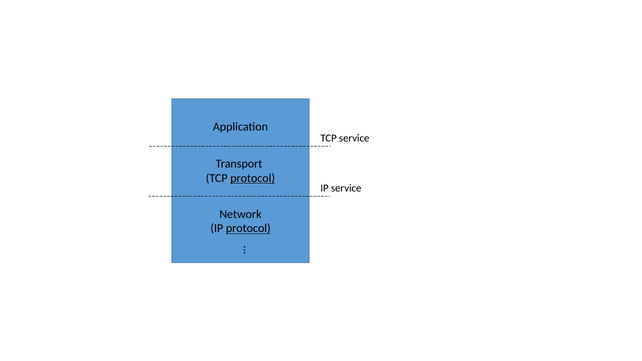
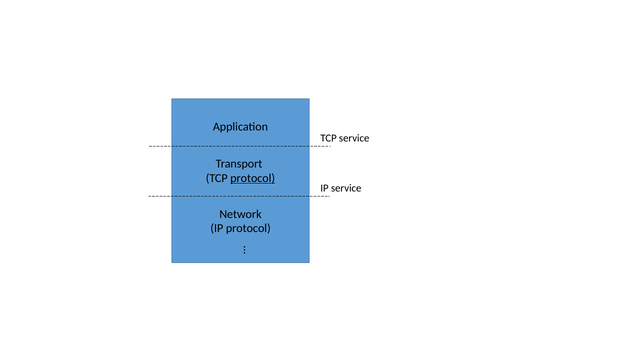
protocol at (248, 229) underline: present -> none
